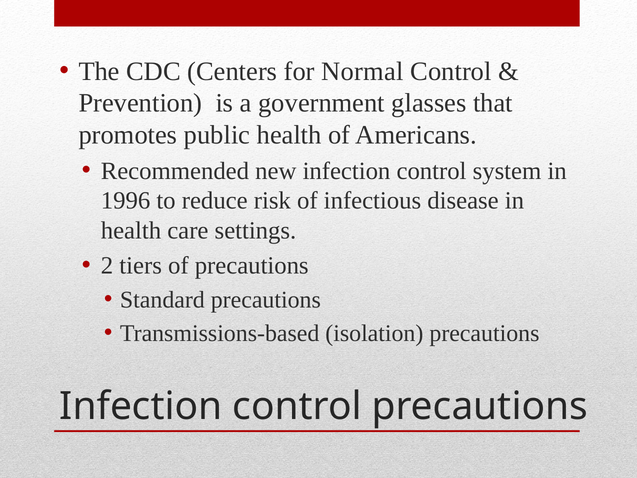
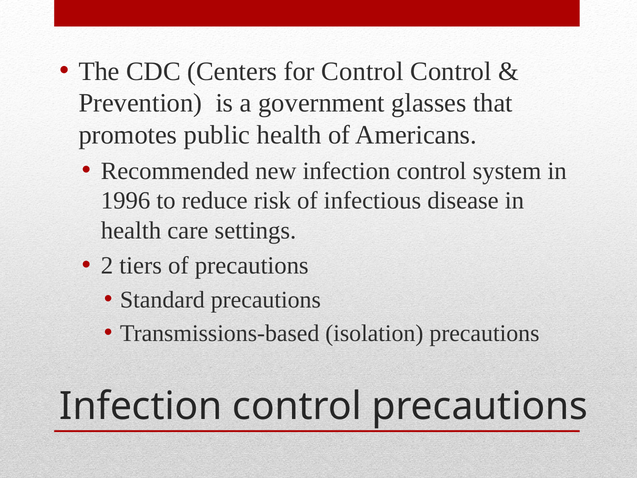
for Normal: Normal -> Control
